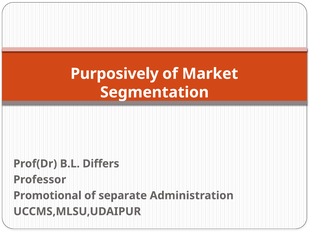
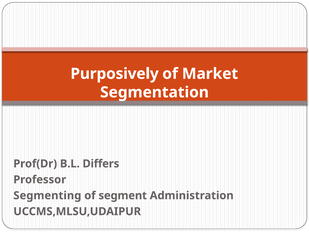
Promotional: Promotional -> Segmenting
separate: separate -> segment
